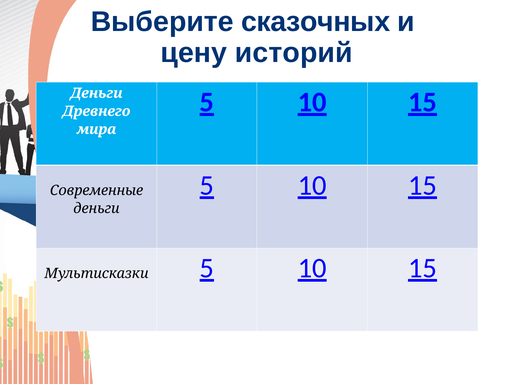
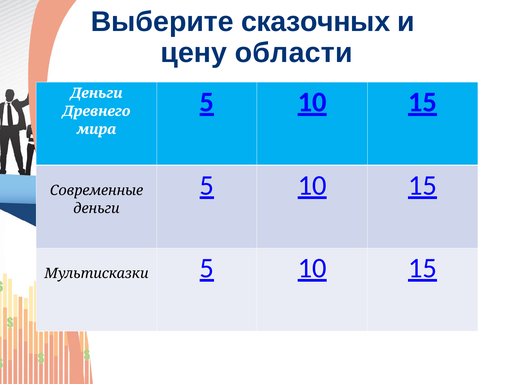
историй: историй -> области
